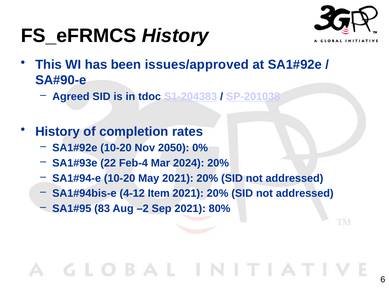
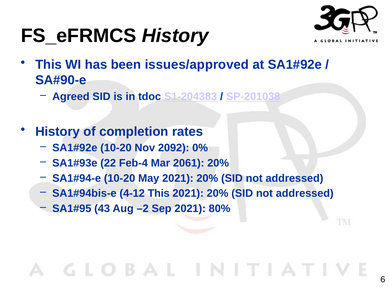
2050: 2050 -> 2092
2024: 2024 -> 2061
4-12 Item: Item -> This
83: 83 -> 43
